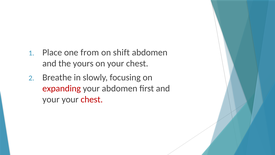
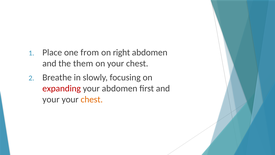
shift: shift -> right
yours: yours -> them
chest at (92, 99) colour: red -> orange
